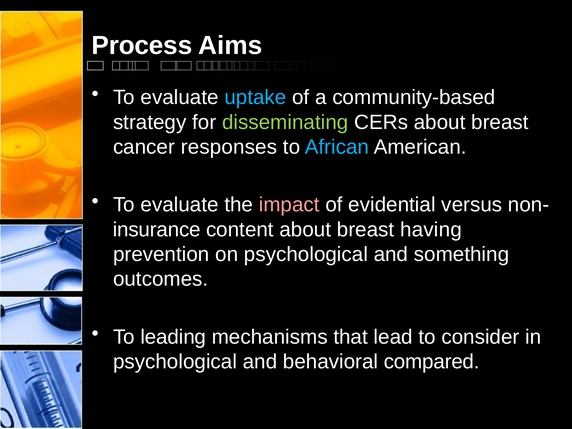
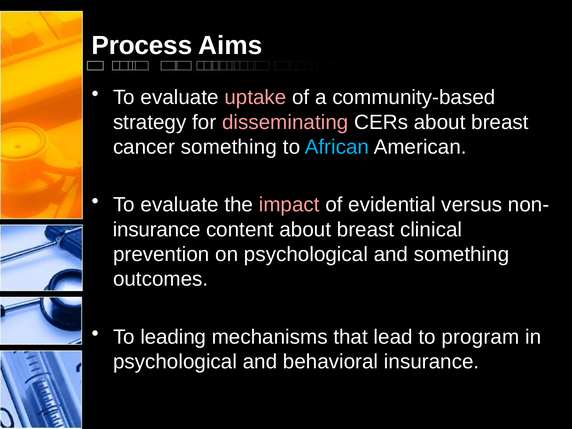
uptake colour: light blue -> pink
disseminating colour: light green -> pink
cancer responses: responses -> something
having: having -> clinical
consider: consider -> program
behavioral compared: compared -> insurance
